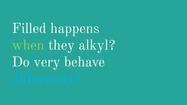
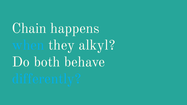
Filled: Filled -> Chain
when colour: light green -> light blue
very: very -> both
